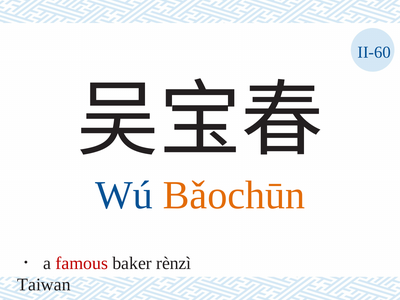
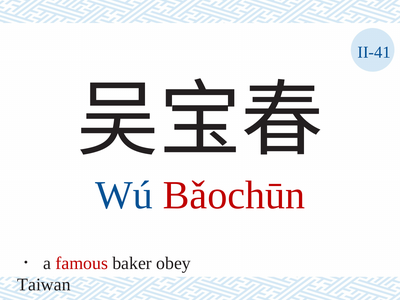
II-60: II-60 -> II-41
Bǎochūn colour: orange -> red
rènzì: rènzì -> obey
